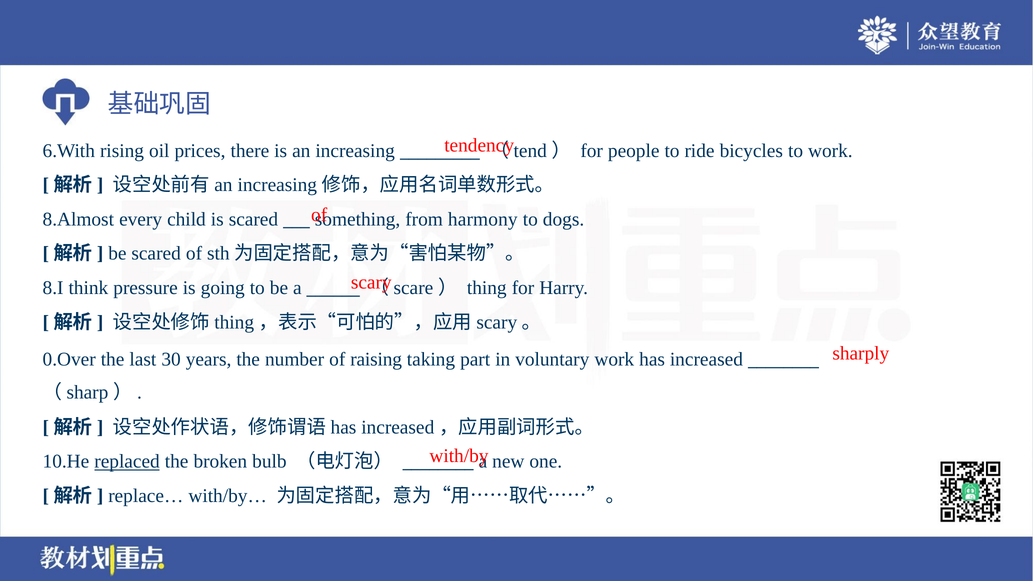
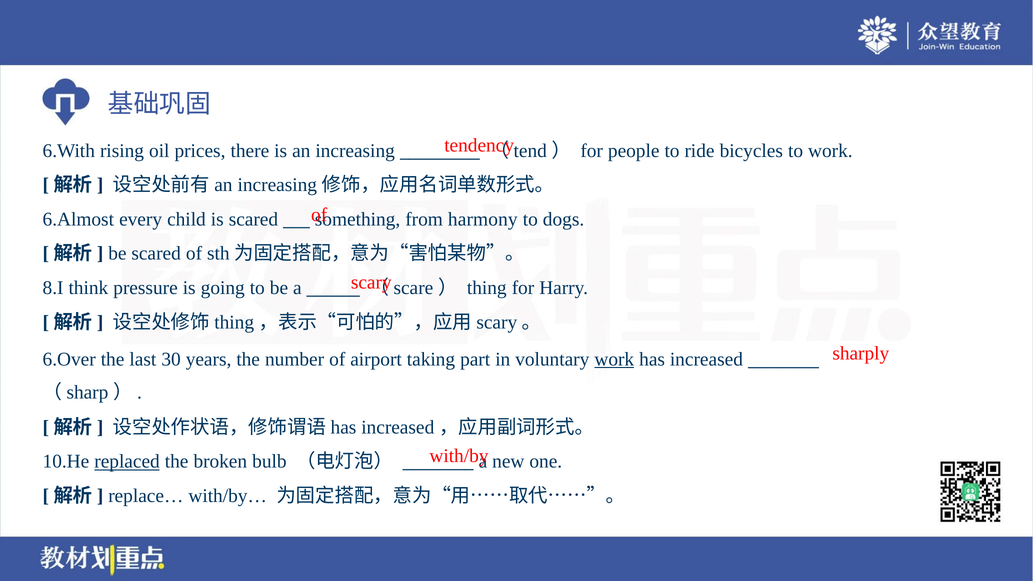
8.Almost: 8.Almost -> 6.Almost
0.Over: 0.Over -> 6.Over
raising: raising -> airport
work at (614, 359) underline: none -> present
